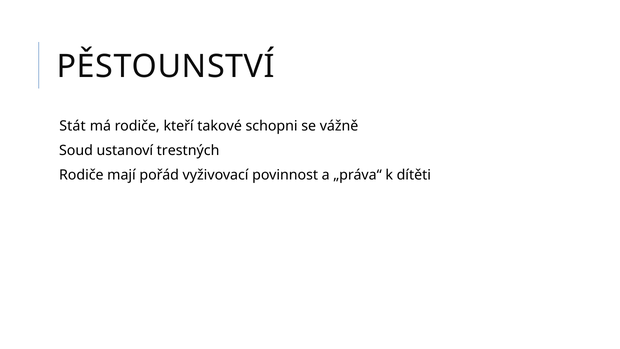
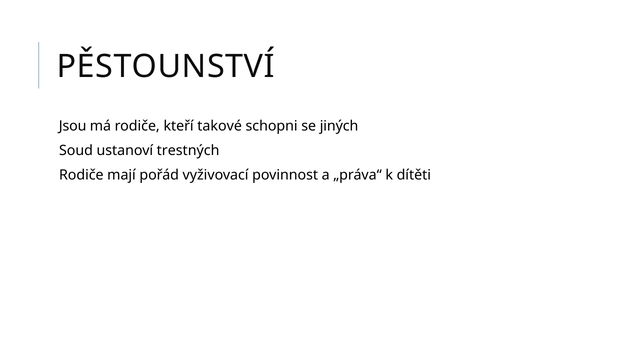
Stát: Stát -> Jsou
vážně: vážně -> jiných
